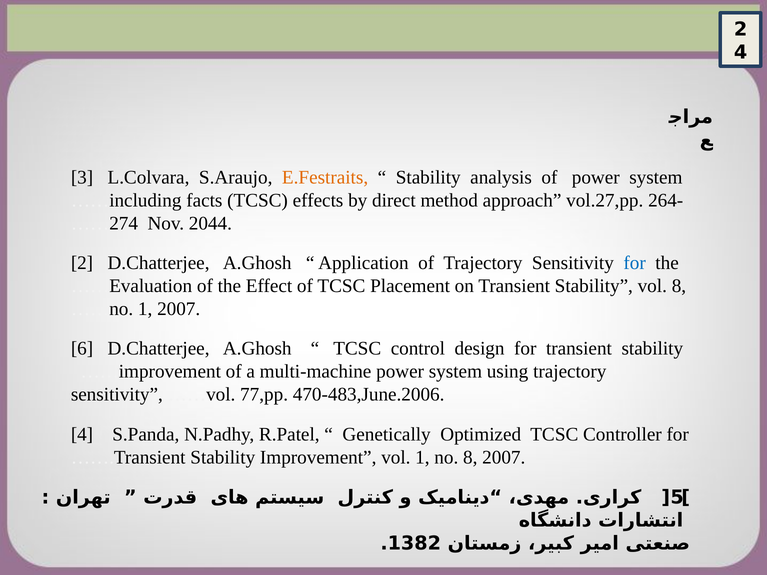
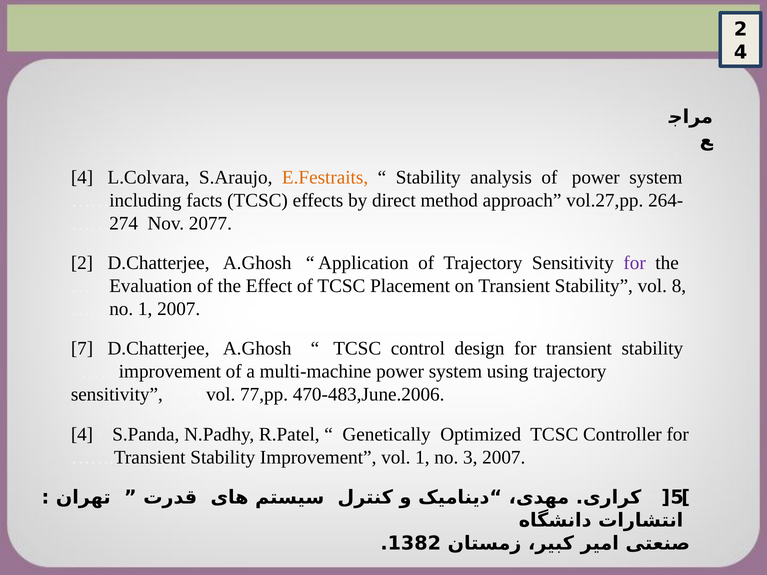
3 at (82, 177): 3 -> 4
2044: 2044 -> 2077
for at (635, 263) colour: blue -> purple
6: 6 -> 7
no 8: 8 -> 3
